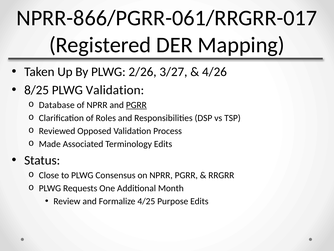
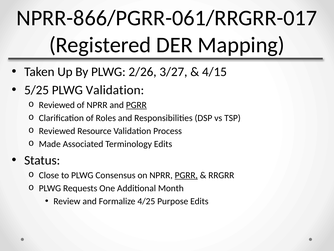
4/26: 4/26 -> 4/15
8/25: 8/25 -> 5/25
Database at (57, 105): Database -> Reviewed
Opposed: Opposed -> Resource
PGRR at (186, 175) underline: none -> present
